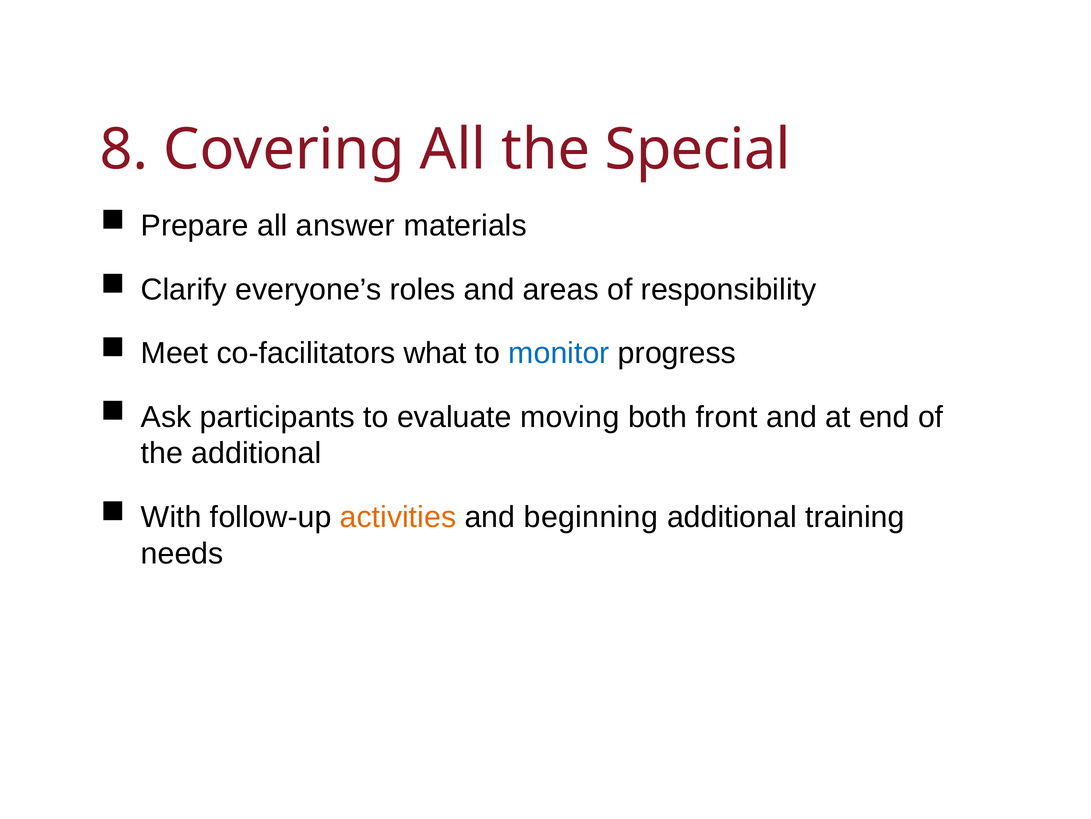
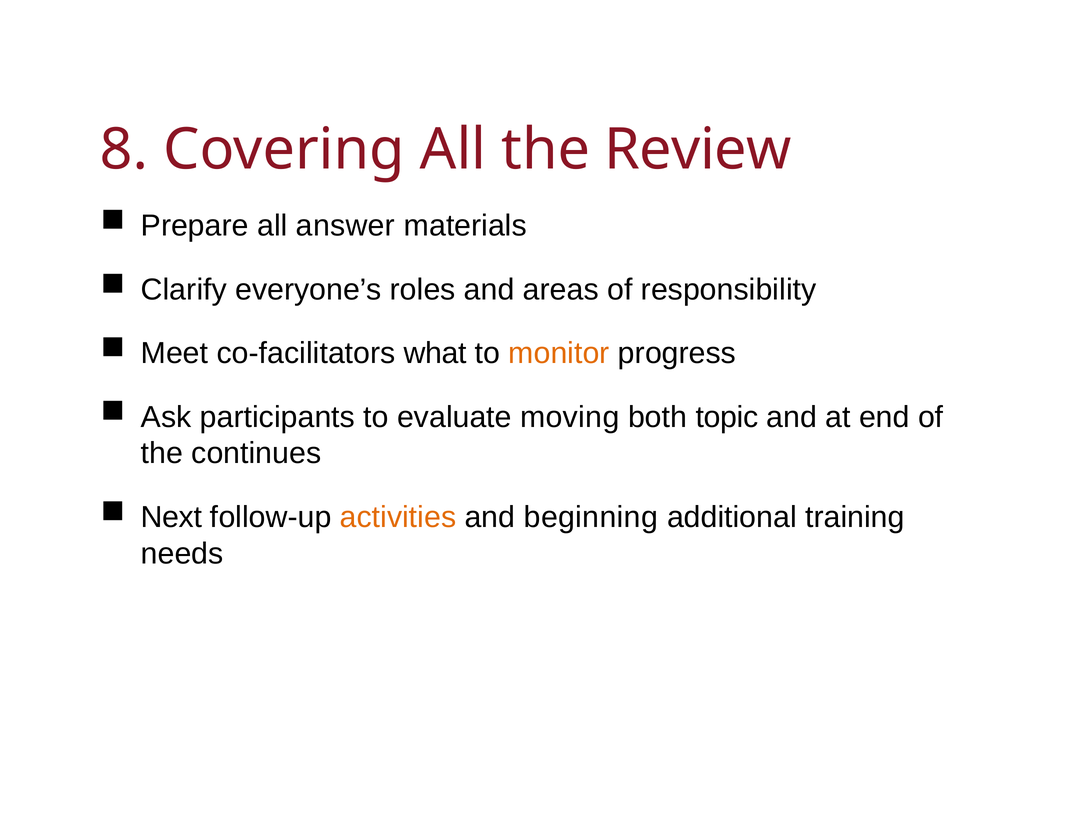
Special: Special -> Review
monitor colour: blue -> orange
front: front -> topic
the additional: additional -> continues
With: With -> Next
